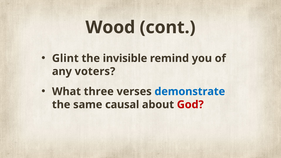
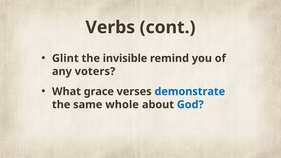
Wood: Wood -> Verbs
three: three -> grace
causal: causal -> whole
God colour: red -> blue
